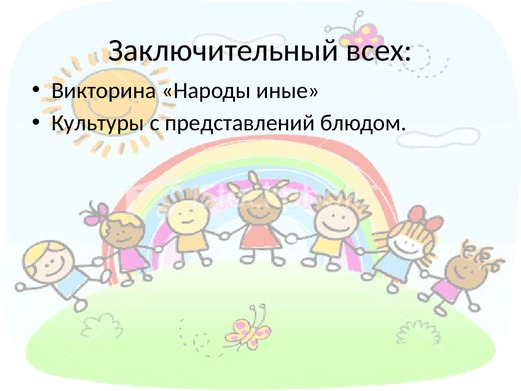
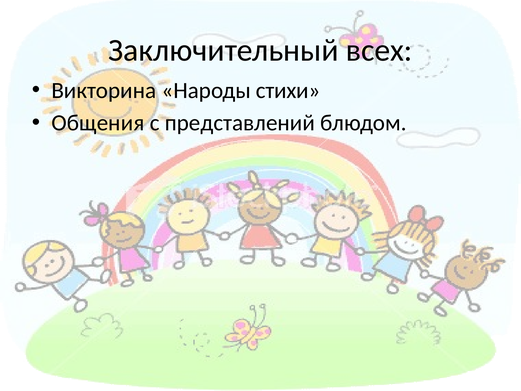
иные: иные -> стихи
Культуры: Культуры -> Общения
